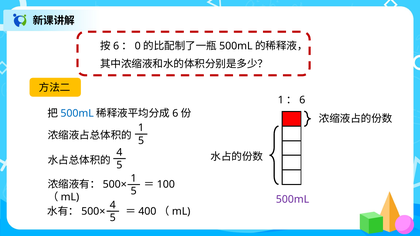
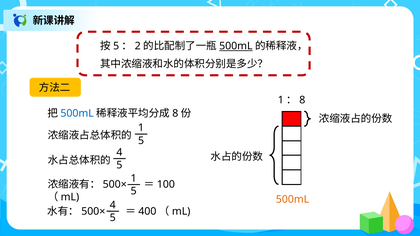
6 at (116, 46): 6 -> 5
0: 0 -> 2
500mL at (236, 46) underline: none -> present
6 at (302, 100): 6 -> 8
6 at (175, 114): 6 -> 8
500mL at (293, 200) colour: purple -> orange
